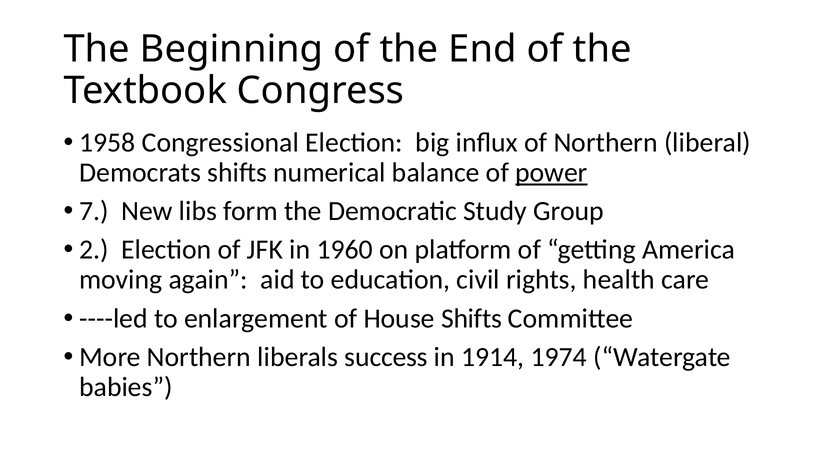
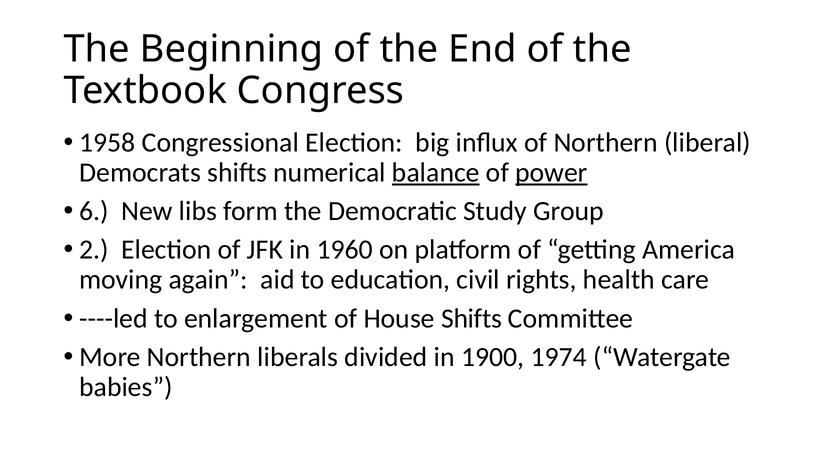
balance underline: none -> present
7: 7 -> 6
success: success -> divided
1914: 1914 -> 1900
